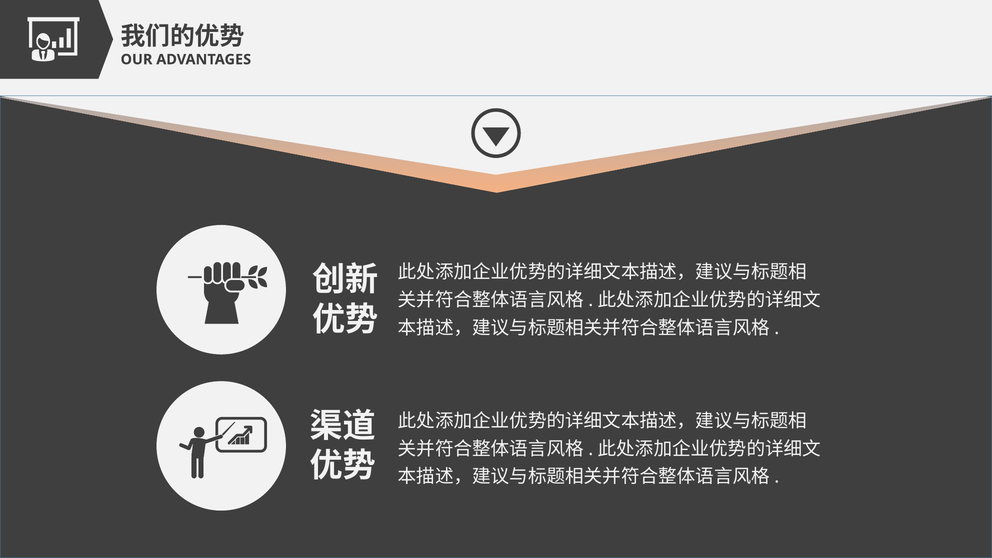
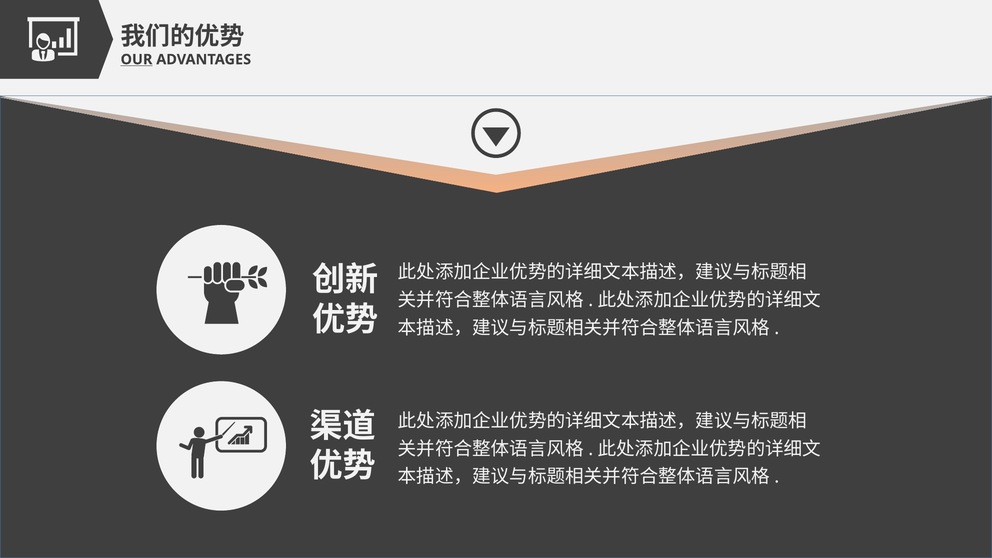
OUR underline: none -> present
